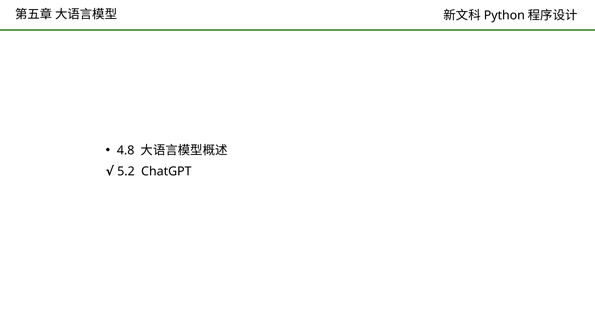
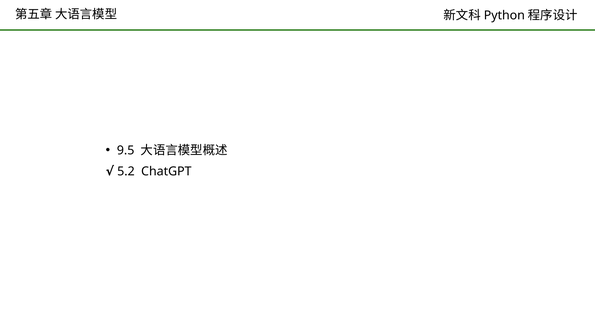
4.8: 4.8 -> 9.5
